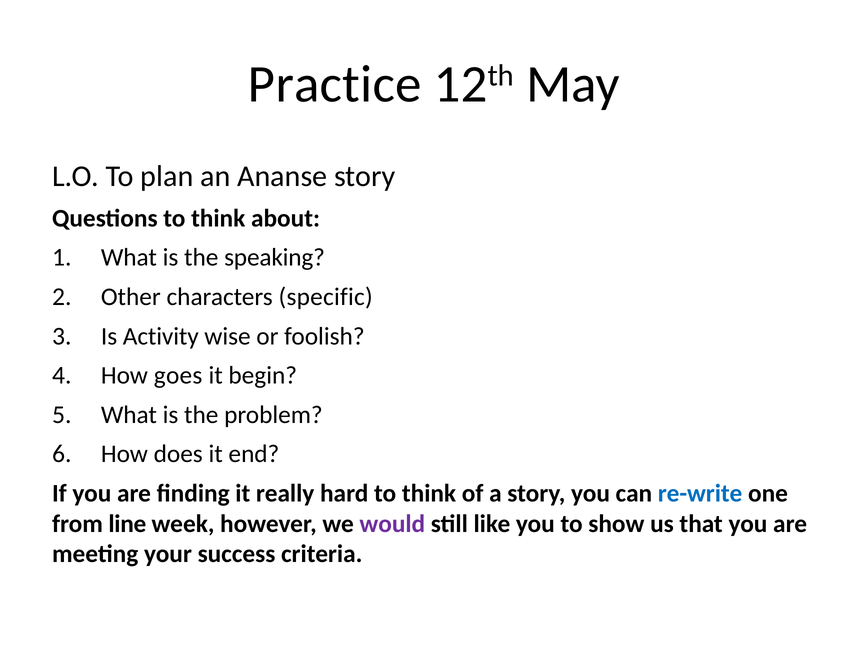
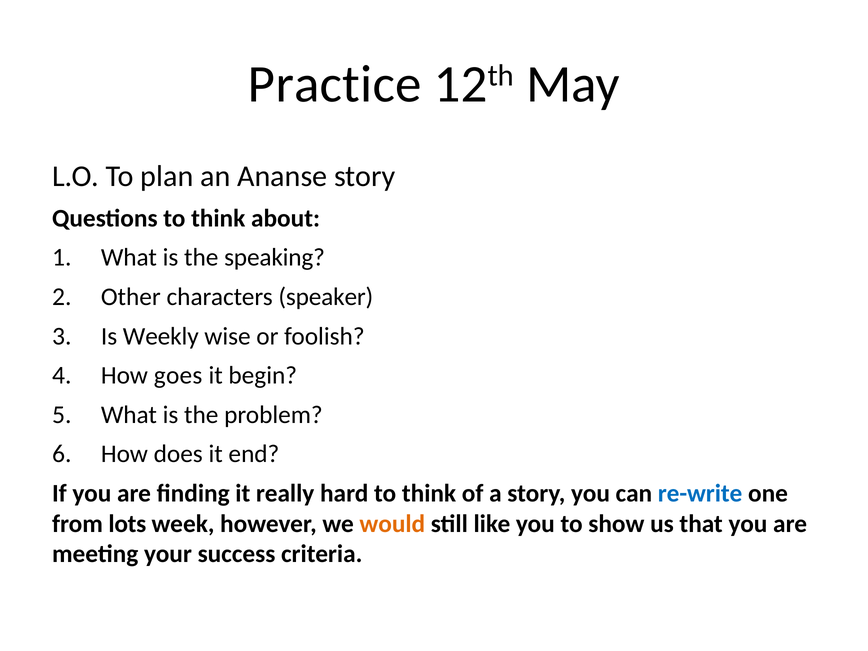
specific: specific -> speaker
Activity: Activity -> Weekly
line: line -> lots
would colour: purple -> orange
